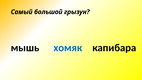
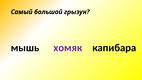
хомяк colour: blue -> purple
